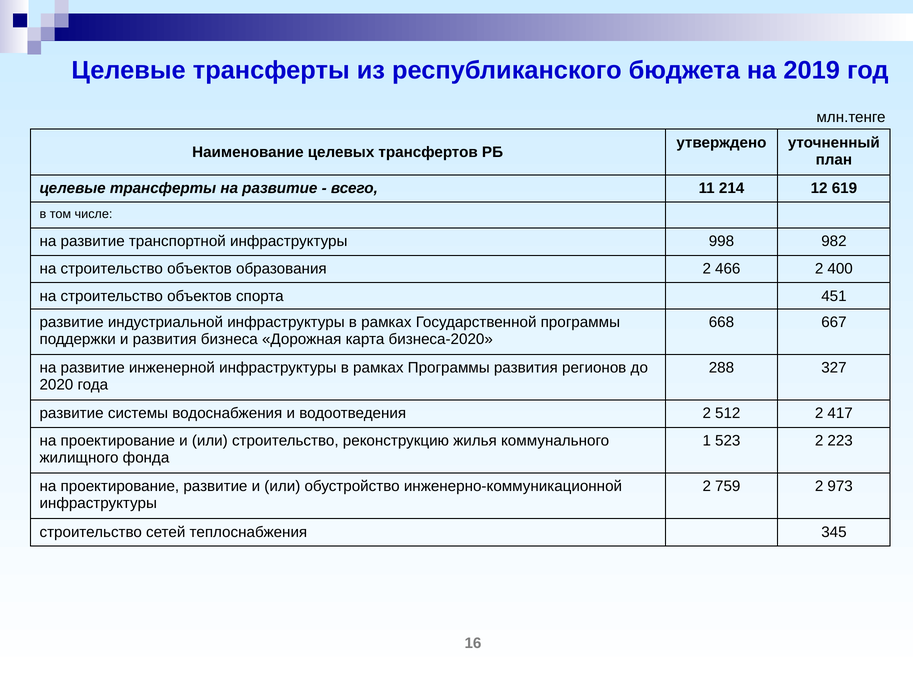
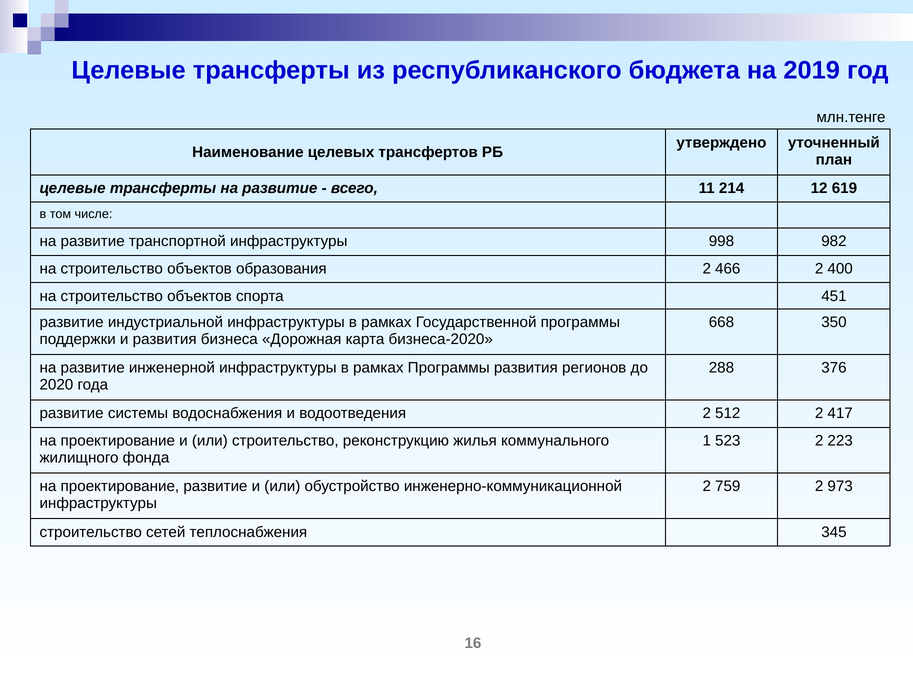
667: 667 -> 350
327: 327 -> 376
